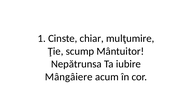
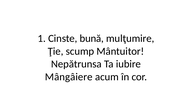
chiar: chiar -> bună
